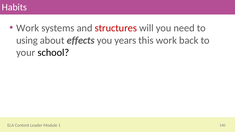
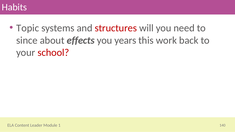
Work at (28, 28): Work -> Topic
using: using -> since
school colour: black -> red
